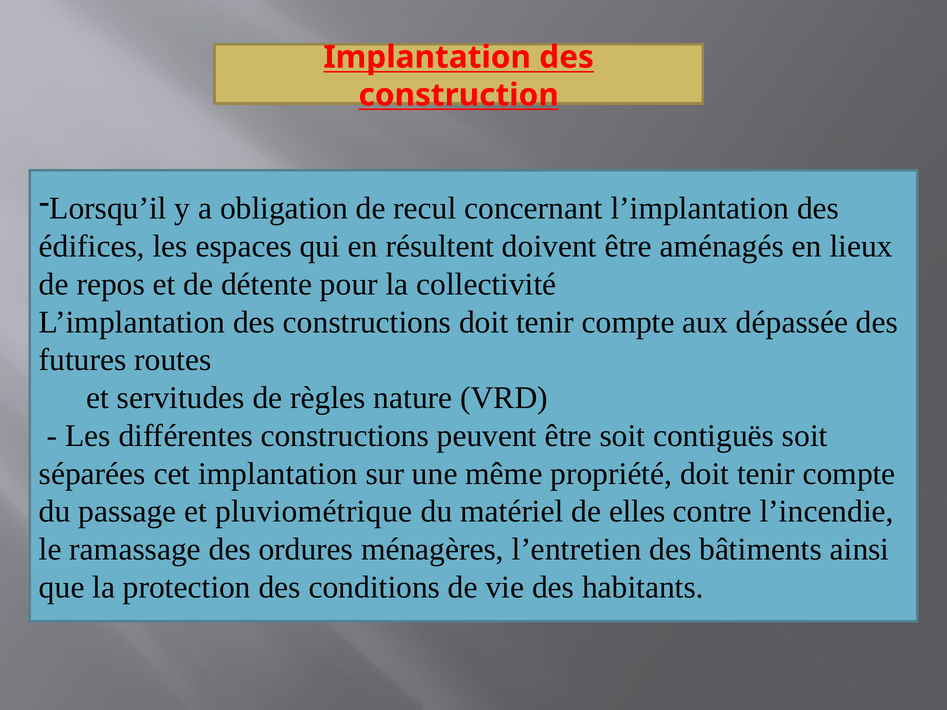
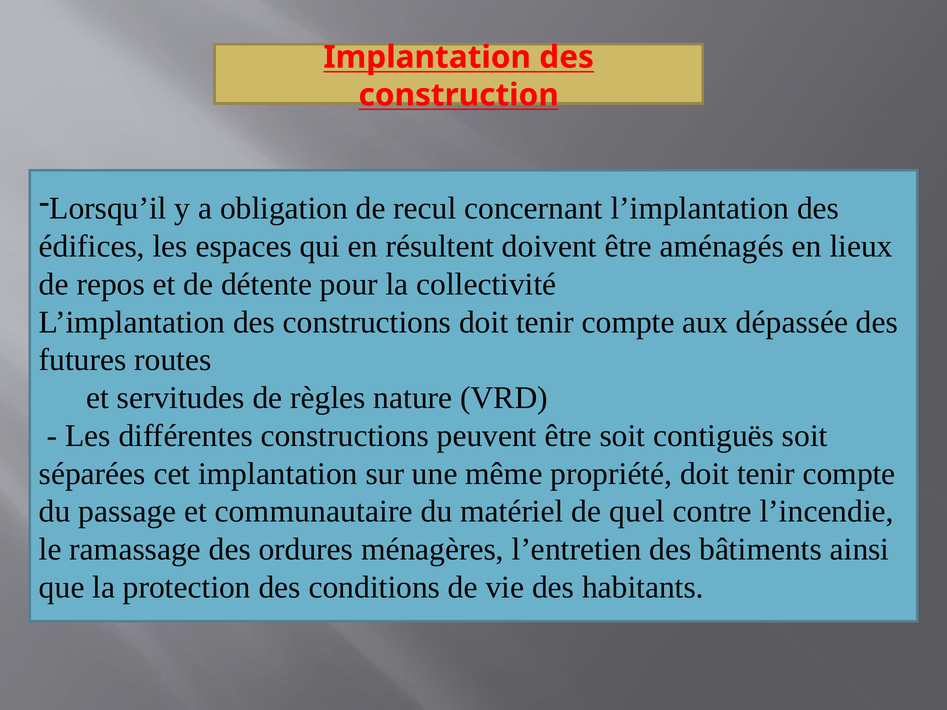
pluviométrique: pluviométrique -> communautaire
elles: elles -> quel
